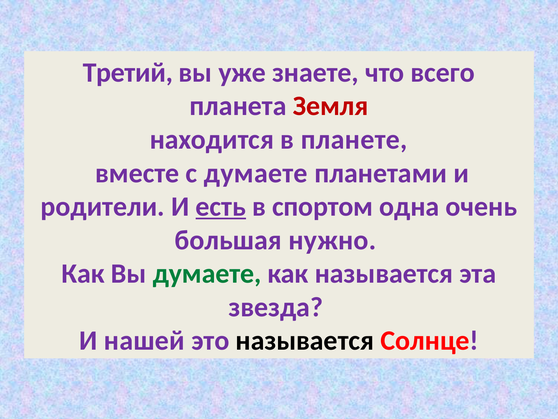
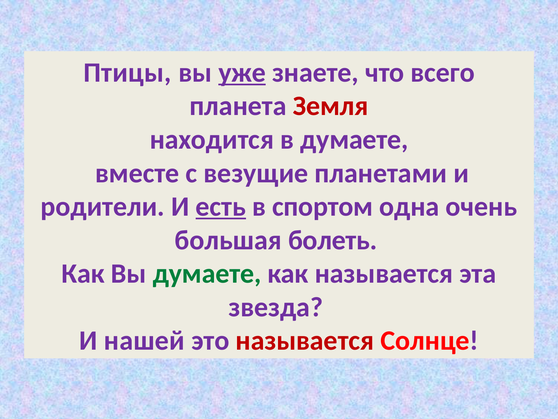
Третий: Третий -> Птицы
уже underline: none -> present
в планете: планете -> думаете
с думаете: думаете -> везущие
нужно: нужно -> болеть
называется at (305, 340) colour: black -> red
